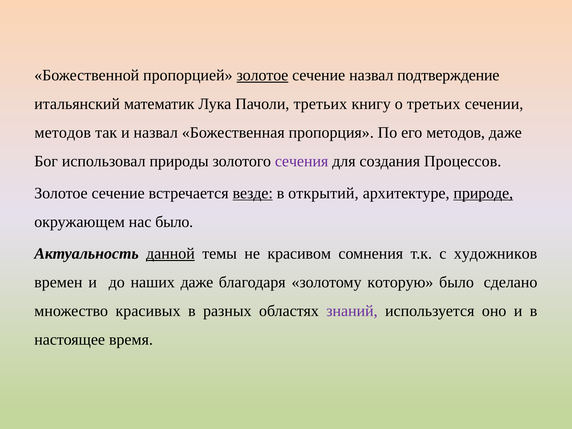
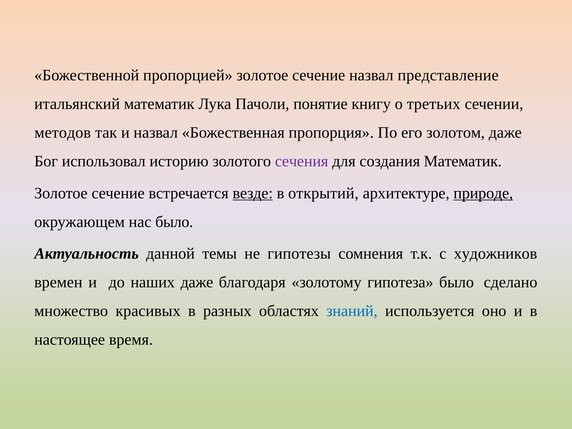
золотое at (262, 75) underline: present -> none
подтверждение: подтверждение -> представление
Пачоли третьих: третьих -> понятие
его методов: методов -> золотом
природы: природы -> историю
создания Процессов: Процессов -> Математик
данной underline: present -> none
красивом: красивом -> гипотезы
которую: которую -> гипотеза
знаний colour: purple -> blue
